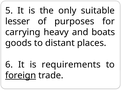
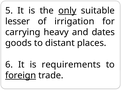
only underline: none -> present
purposes: purposes -> irrigation
boats: boats -> dates
